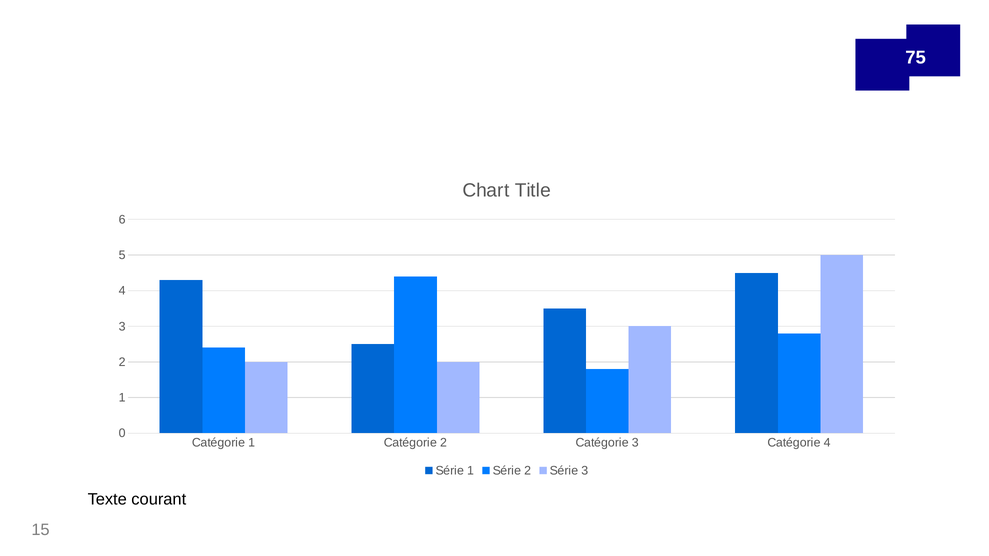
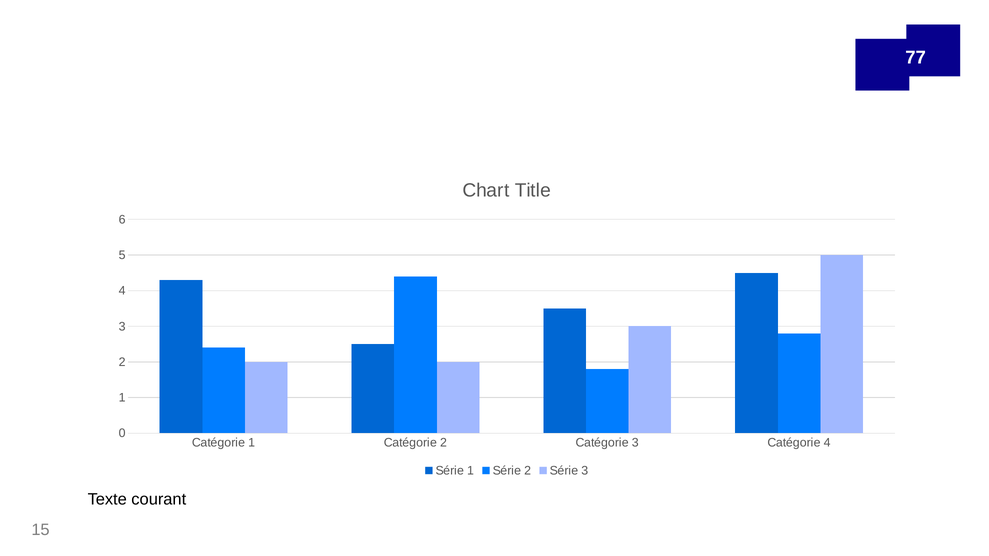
75: 75 -> 77
